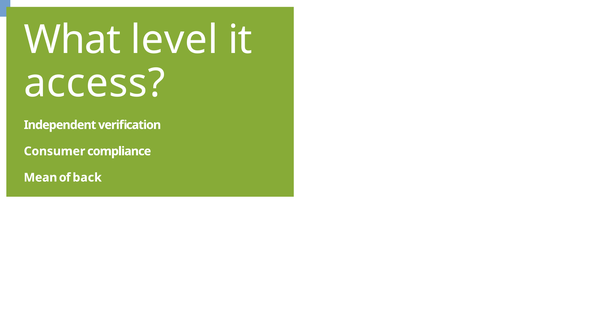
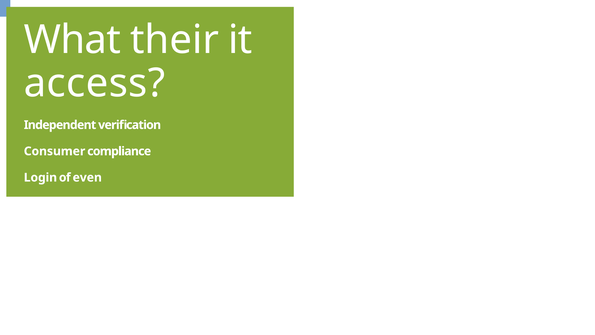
level: level -> their
Mean: Mean -> Login
back: back -> even
